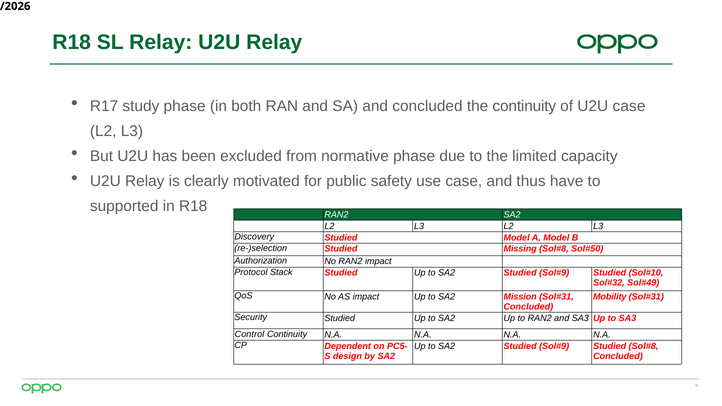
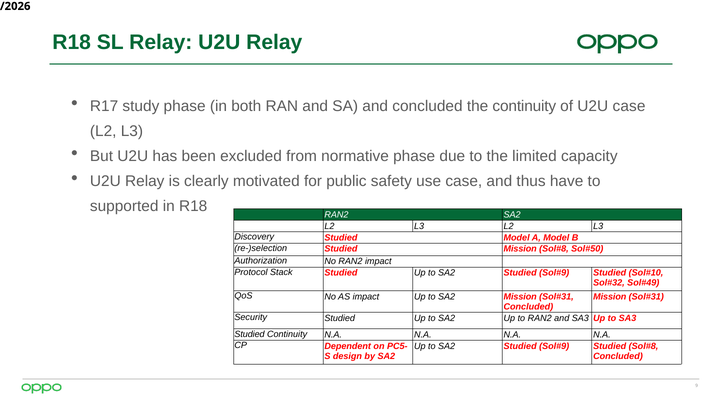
Studied Missing: Missing -> Mission
Mobility at (610, 297): Mobility -> Mission
Control at (249, 334): Control -> Studied
